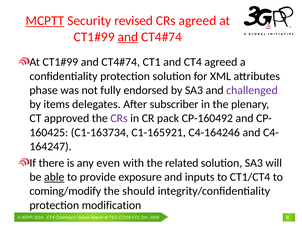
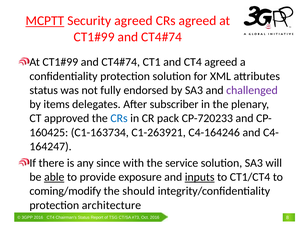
Security revised: revised -> agreed
and at (128, 37) underline: present -> none
phase at (44, 90): phase -> status
CRs at (119, 119) colour: purple -> blue
CP-160492: CP-160492 -> CP-720233
C1-165921: C1-165921 -> C1-263921
even: even -> since
related: related -> service
inputs underline: none -> present
modification: modification -> architecture
